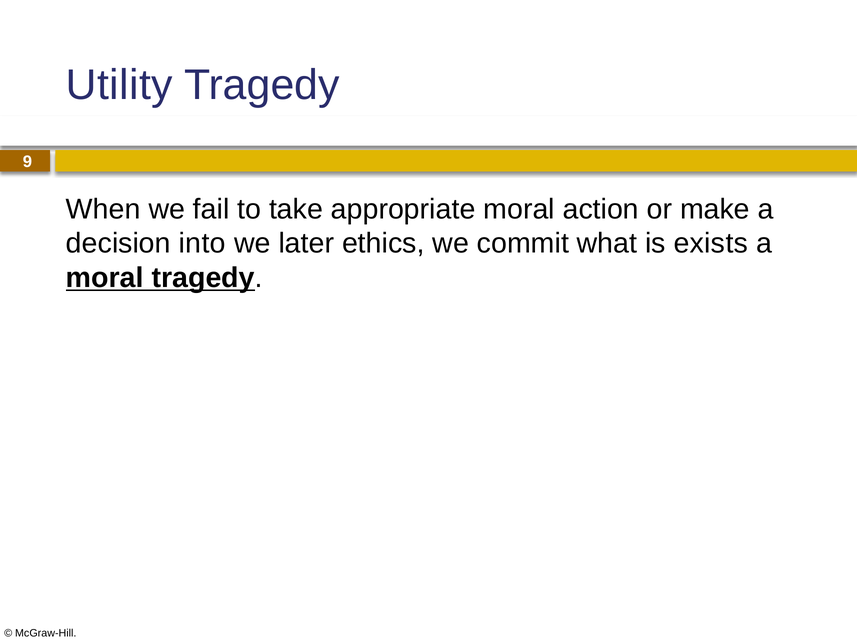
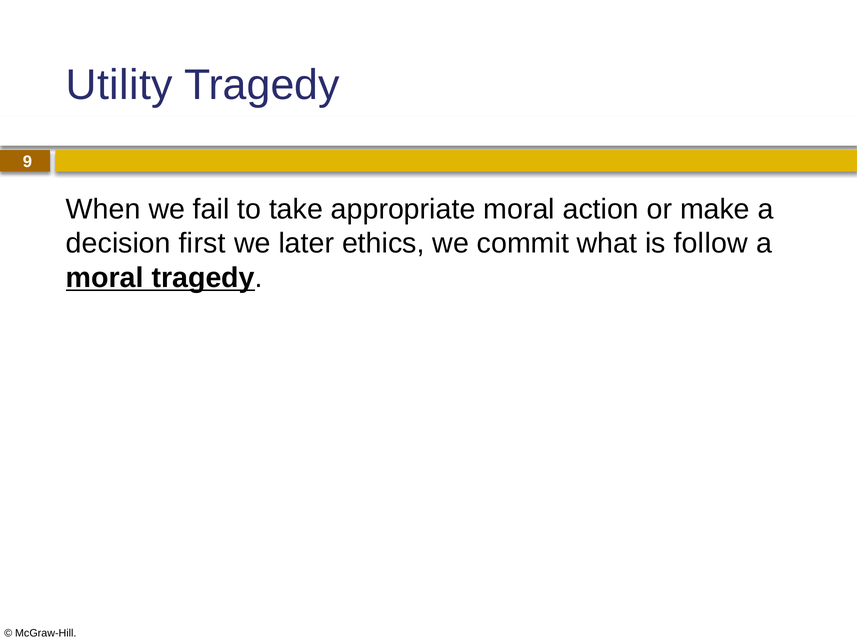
into: into -> first
exists: exists -> follow
